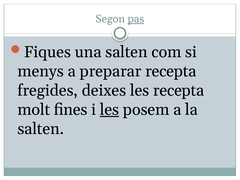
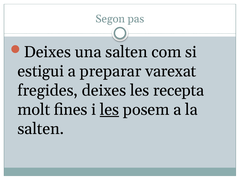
pas underline: present -> none
Fiques at (47, 52): Fiques -> Deixes
menys: menys -> estigui
preparar recepta: recepta -> varexat
